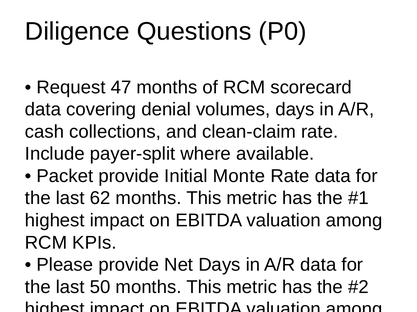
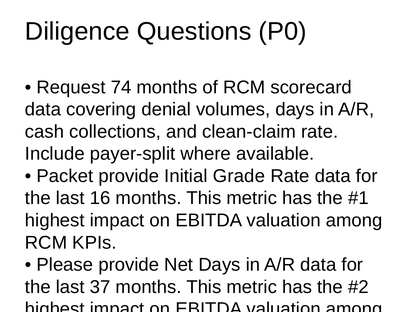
47: 47 -> 74
Monte: Monte -> Grade
62: 62 -> 16
50: 50 -> 37
